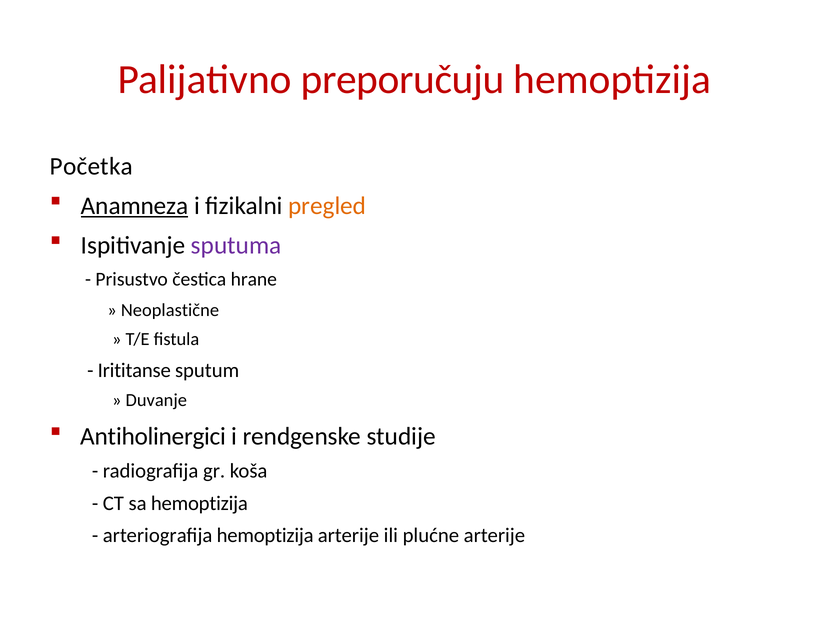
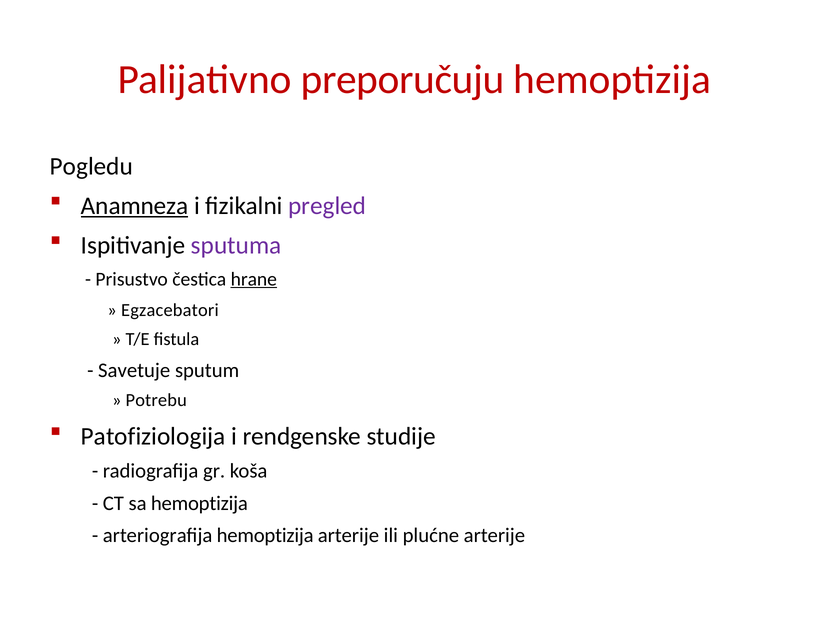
Početka: Početka -> Pogledu
pregled colour: orange -> purple
hrane underline: none -> present
Neoplastične: Neoplastične -> Egzacebatori
Irititanse: Irititanse -> Savetuje
Duvanje: Duvanje -> Potrebu
Antiholinergici: Antiholinergici -> Patofiziologija
